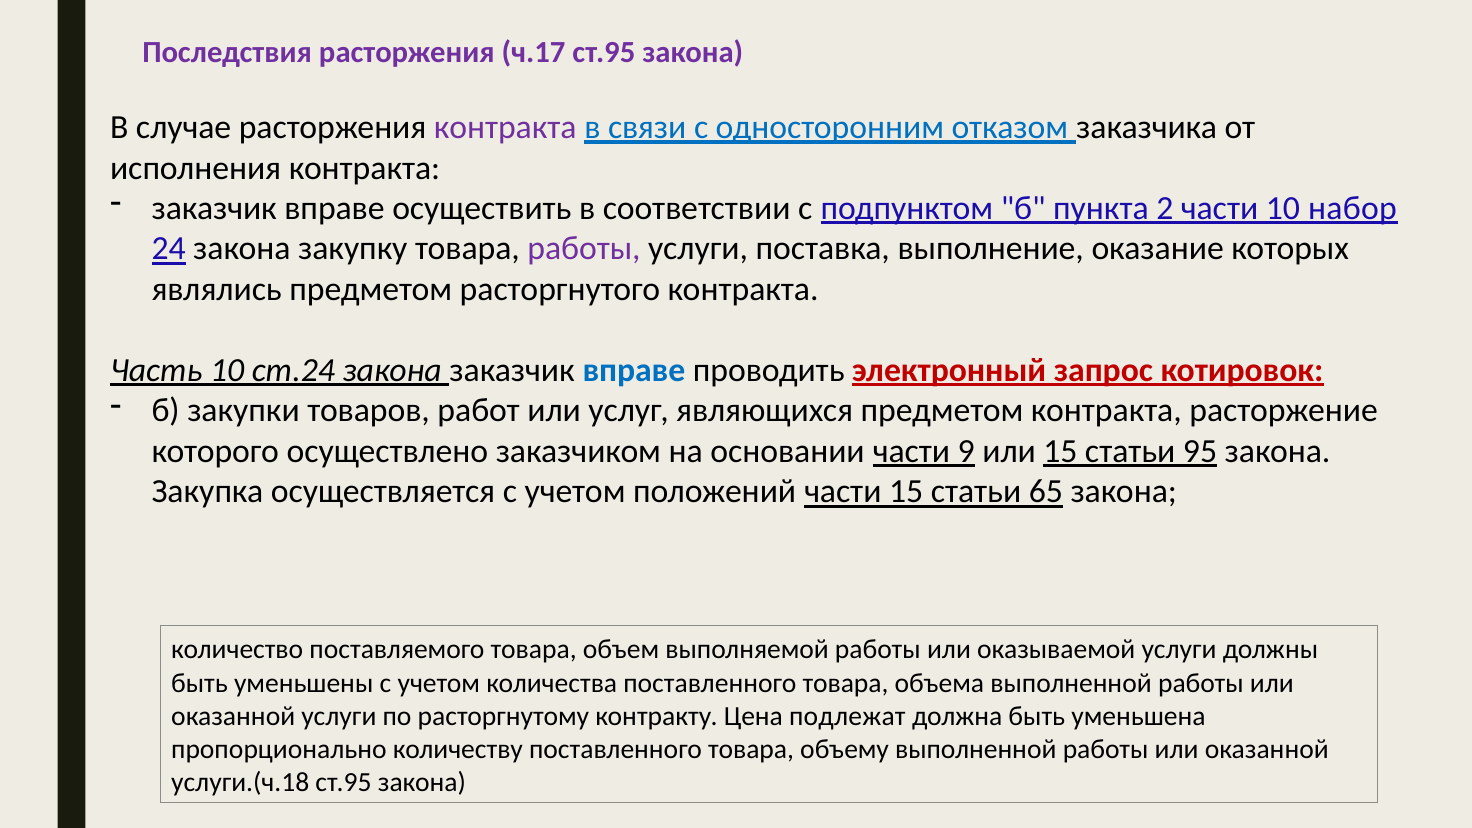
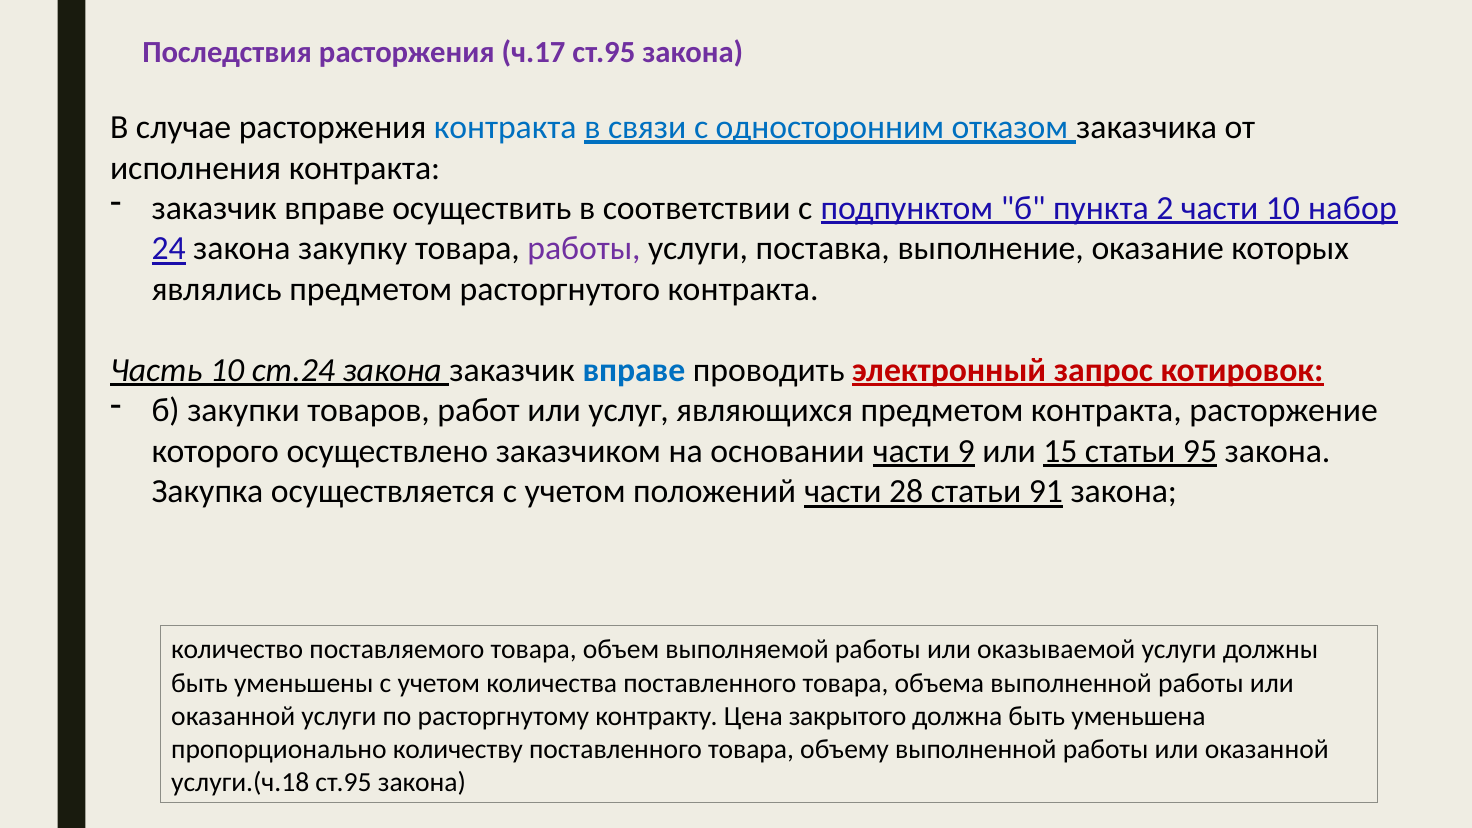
контракта at (505, 127) colour: purple -> blue
части 15: 15 -> 28
65: 65 -> 91
подлежат: подлежат -> закрытого
